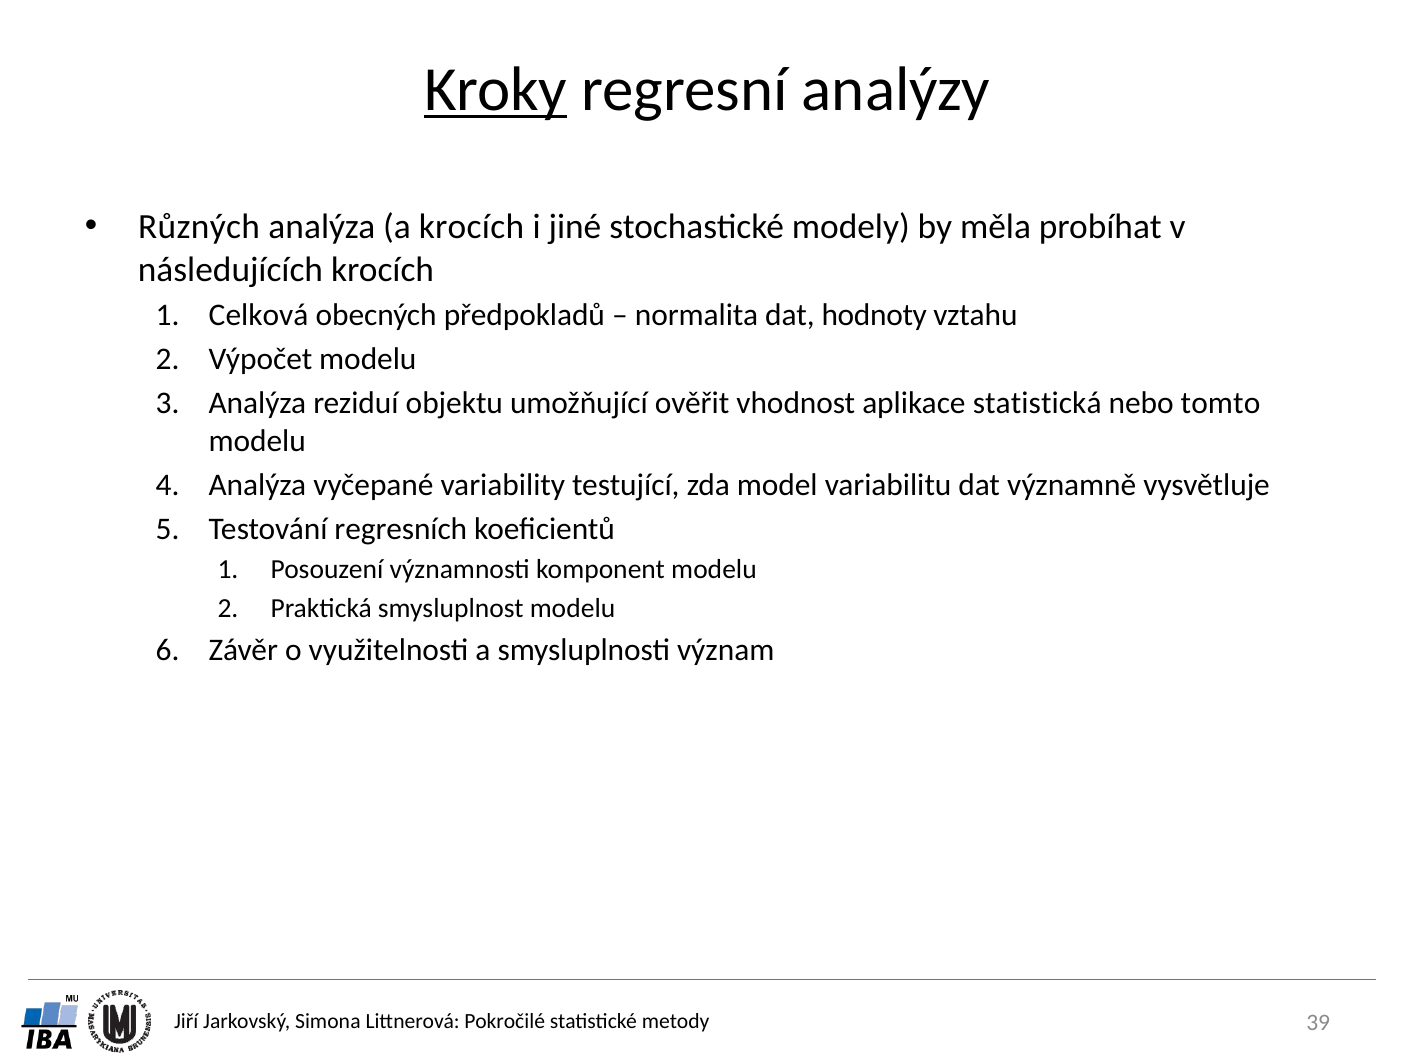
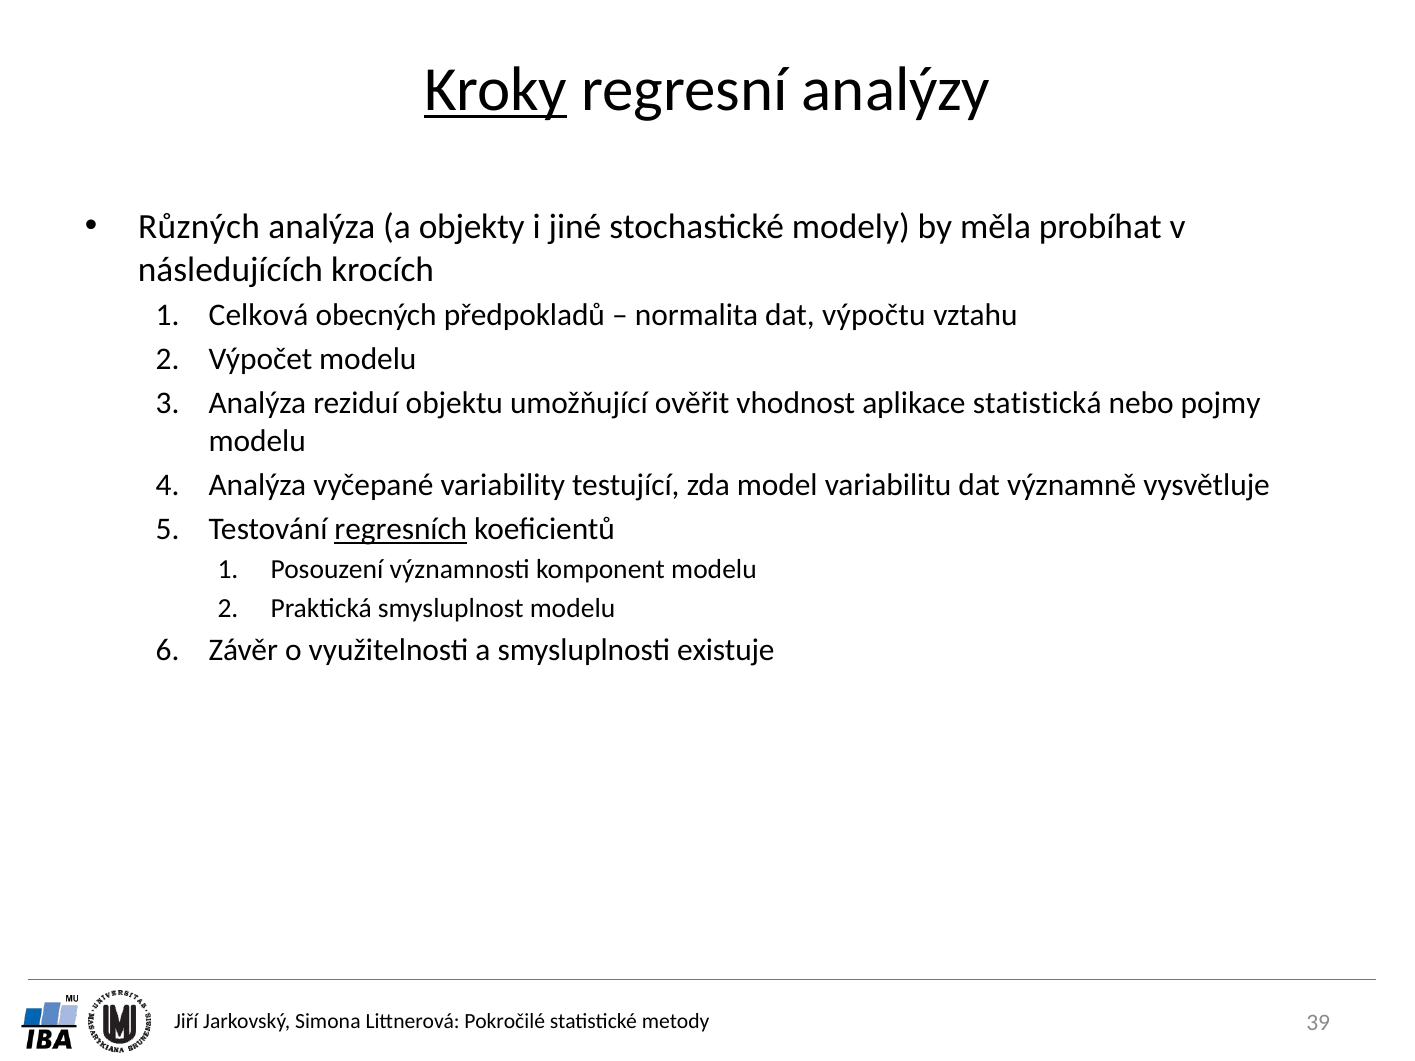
a krocích: krocích -> objekty
hodnoty: hodnoty -> výpočtu
tomto: tomto -> pojmy
regresních underline: none -> present
význam: význam -> existuje
